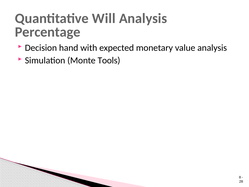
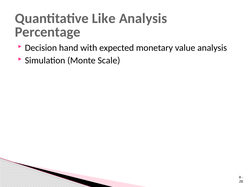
Will: Will -> Like
Tools: Tools -> Scale
